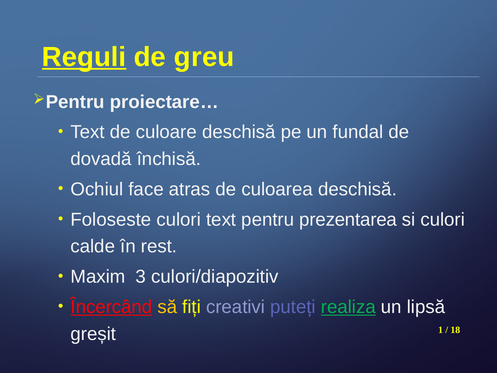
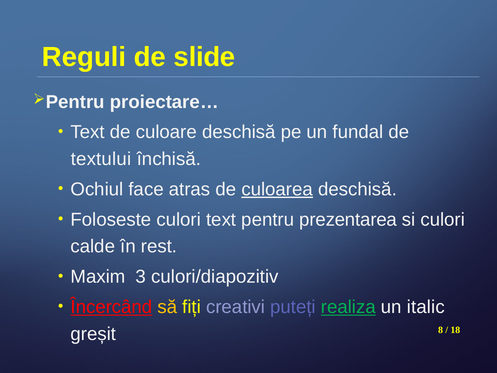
Reguli underline: present -> none
greu: greu -> slide
dovadă: dovadă -> textului
culoarea underline: none -> present
lipsă: lipsă -> italic
1: 1 -> 8
